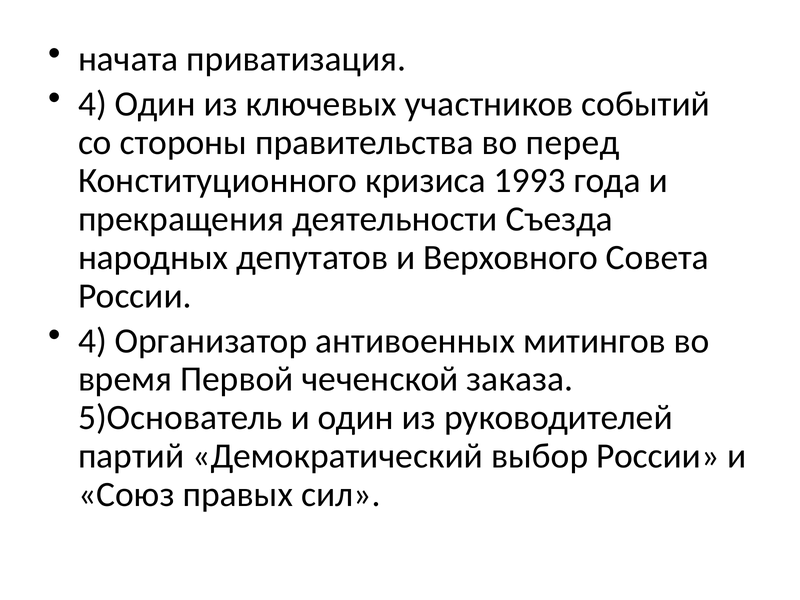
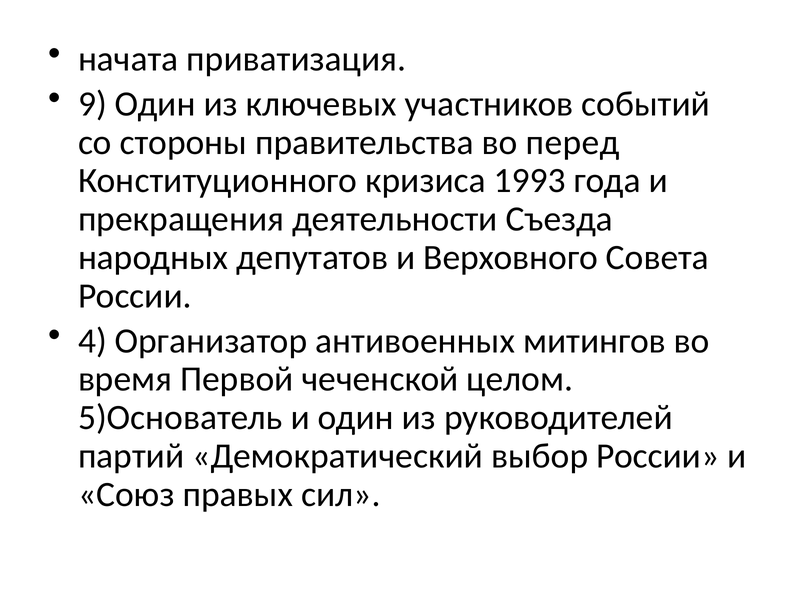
4 at (92, 104): 4 -> 9
заказа: заказа -> целом
